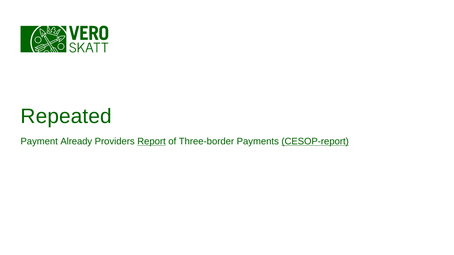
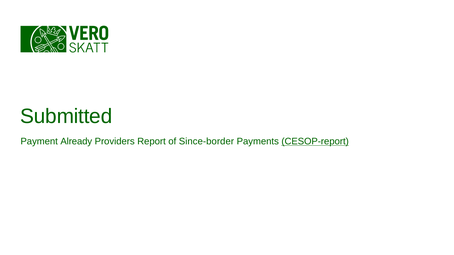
Repeated: Repeated -> Submitted
Report underline: present -> none
Three-border: Three-border -> Since-border
